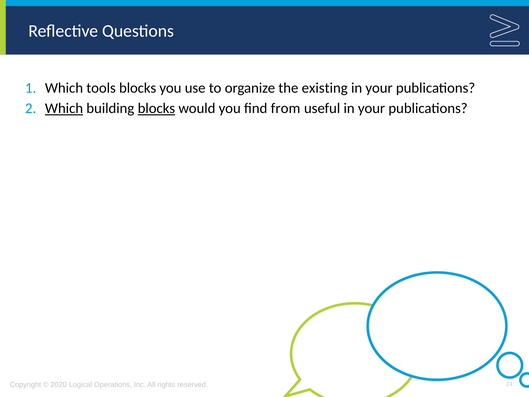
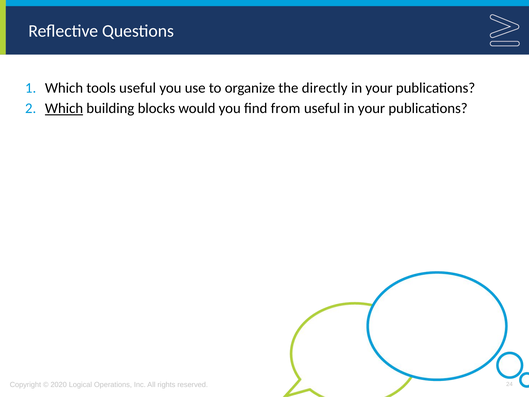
tools blocks: blocks -> useful
existing: existing -> directly
blocks at (156, 108) underline: present -> none
